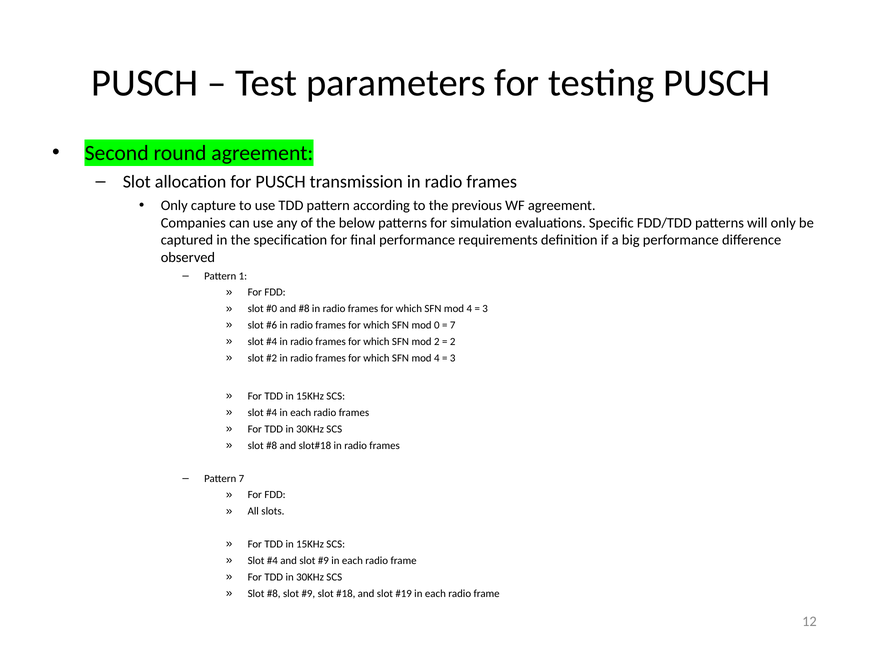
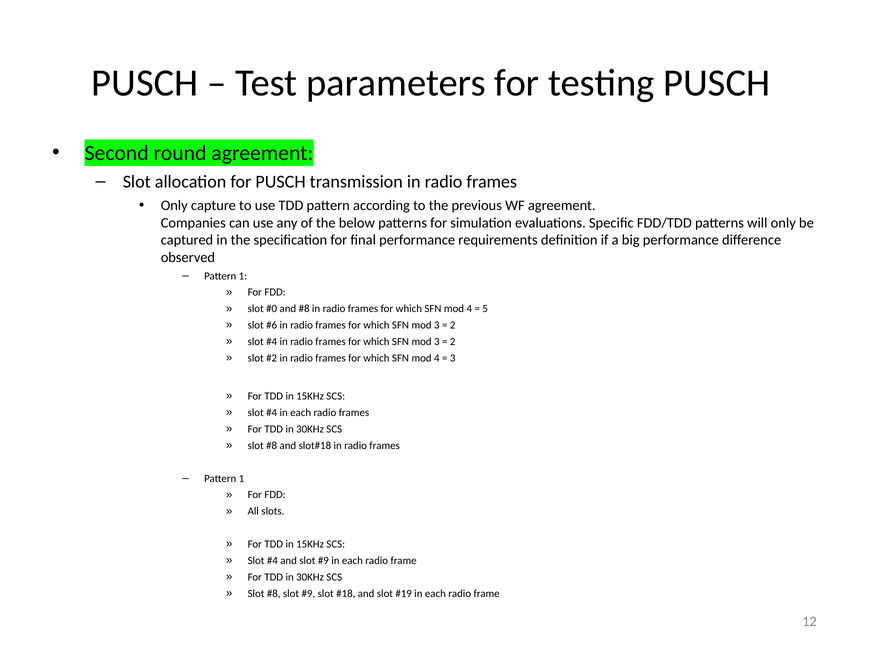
3 at (485, 309): 3 -> 5
0 at (437, 326): 0 -> 3
7 at (453, 326): 7 -> 2
2 at (437, 342): 2 -> 3
7 at (241, 479): 7 -> 1
